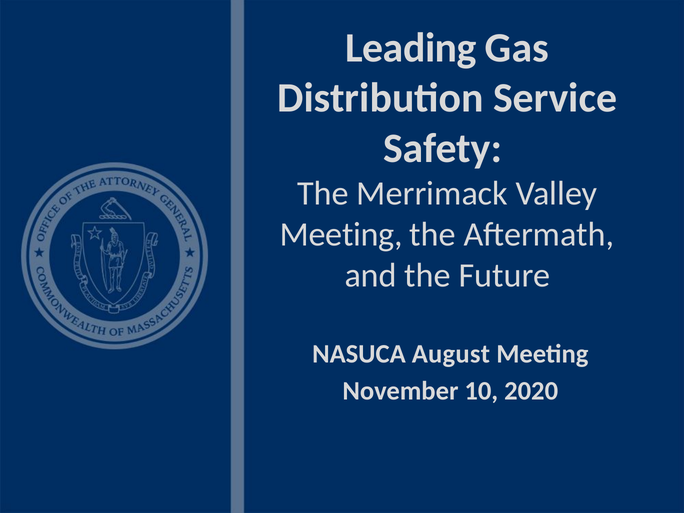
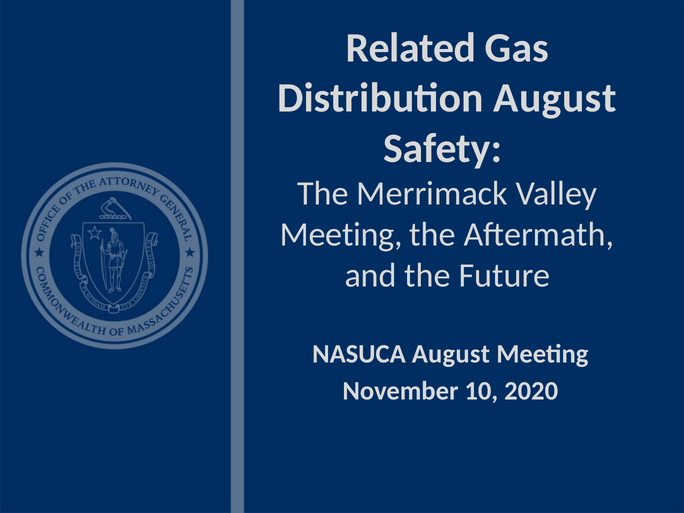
Leading: Leading -> Related
Distribution Service: Service -> August
